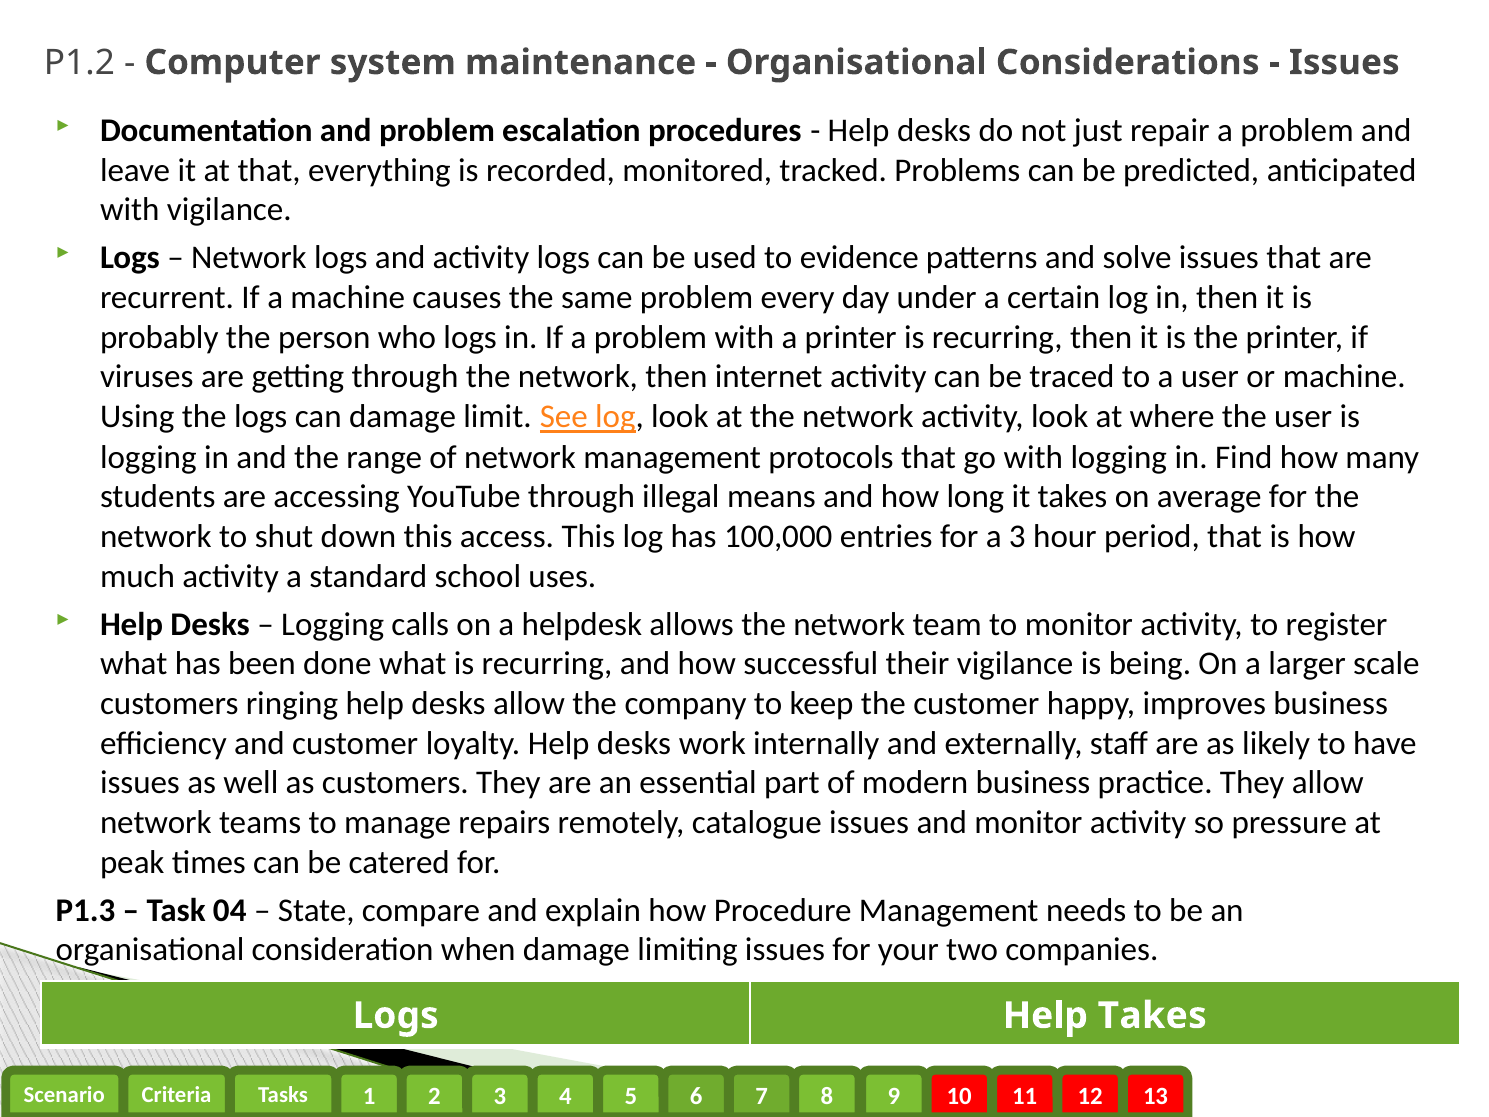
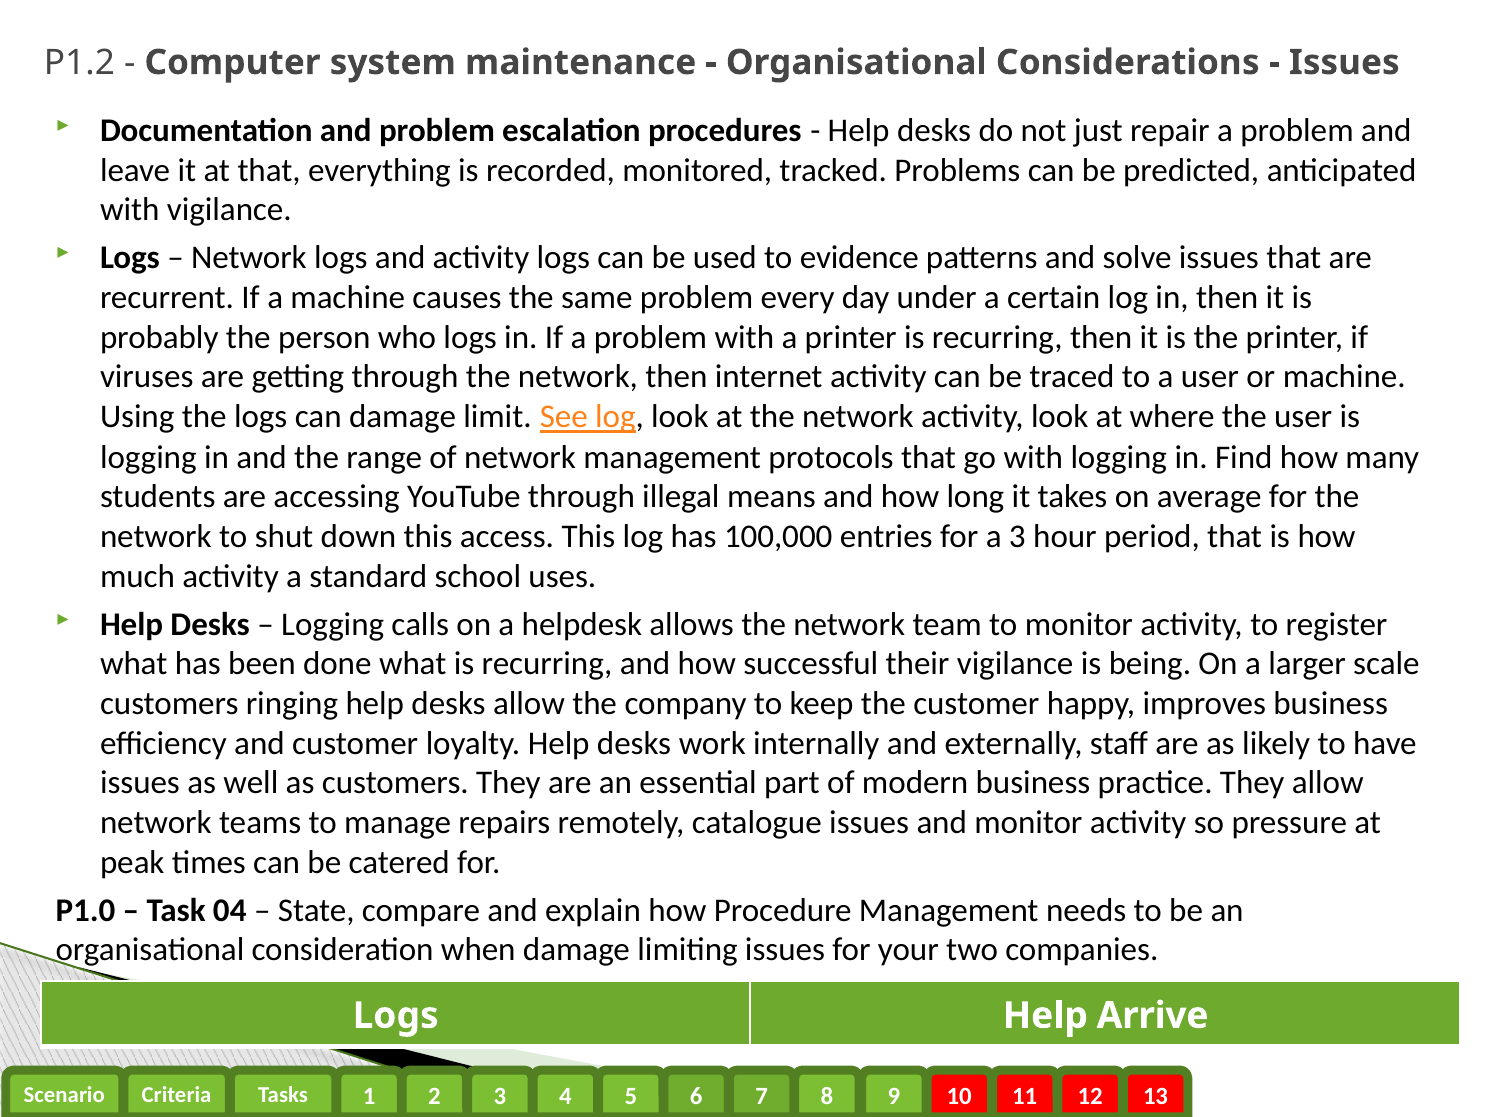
P1.3: P1.3 -> P1.0
Help Takes: Takes -> Arrive
